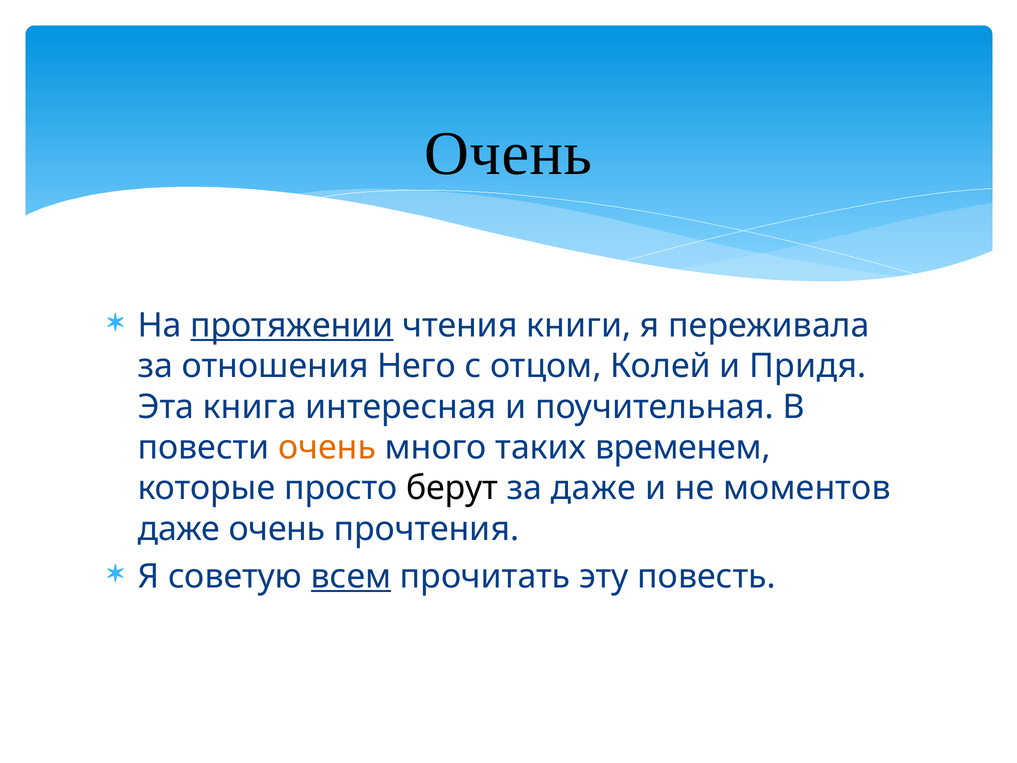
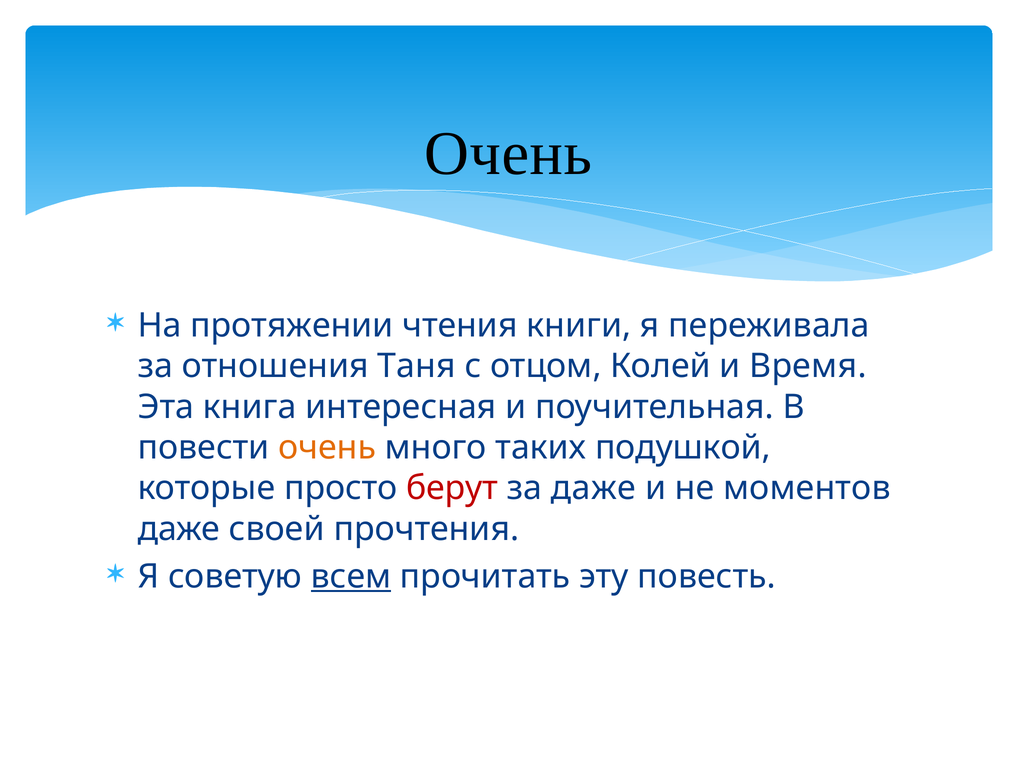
протяжении underline: present -> none
Него: Него -> Таня
Придя: Придя -> Время
временем: временем -> подушкой
берут colour: black -> red
даже очень: очень -> своей
